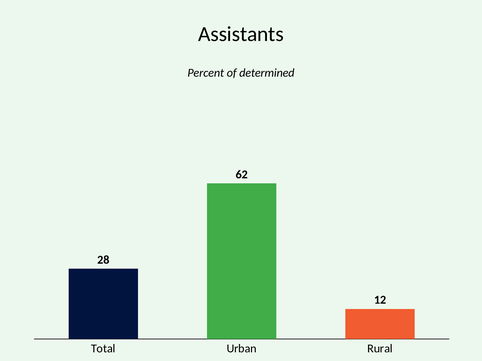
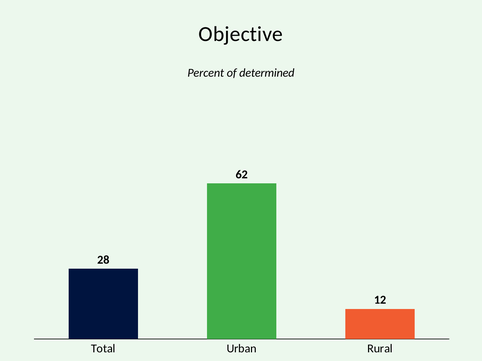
Assistants: Assistants -> Objective
